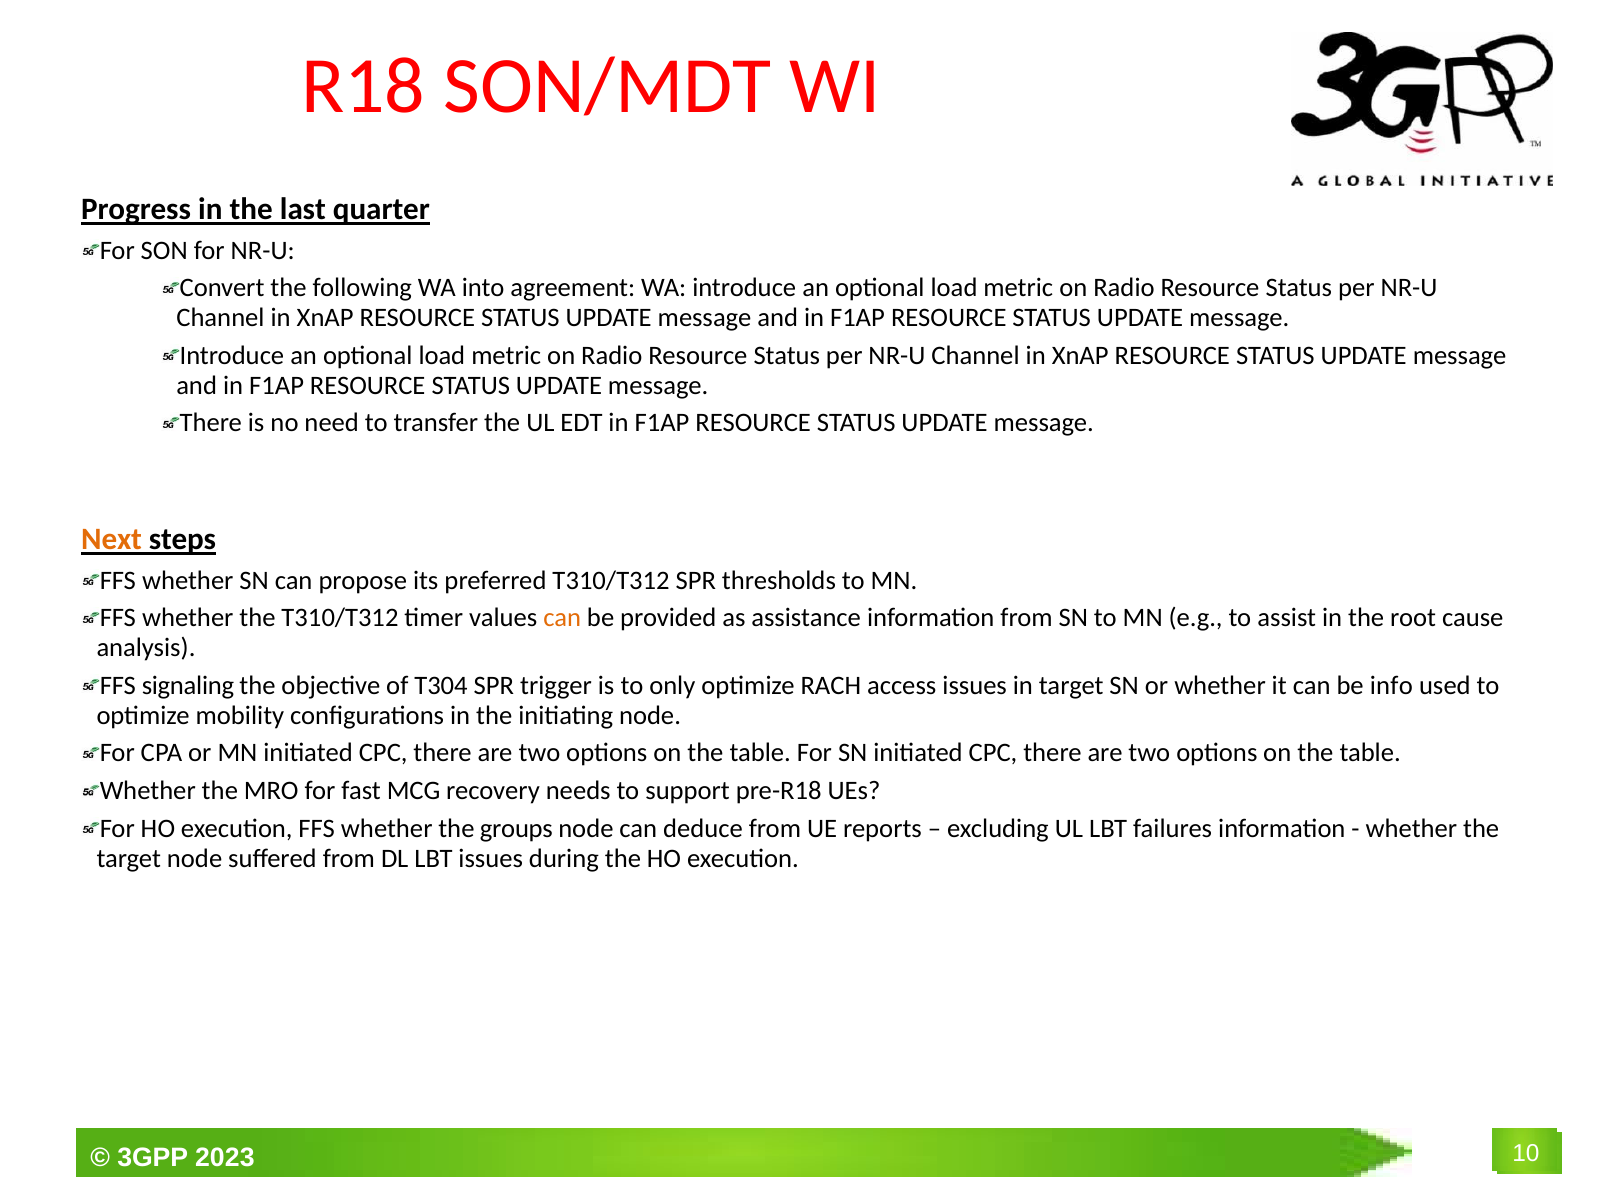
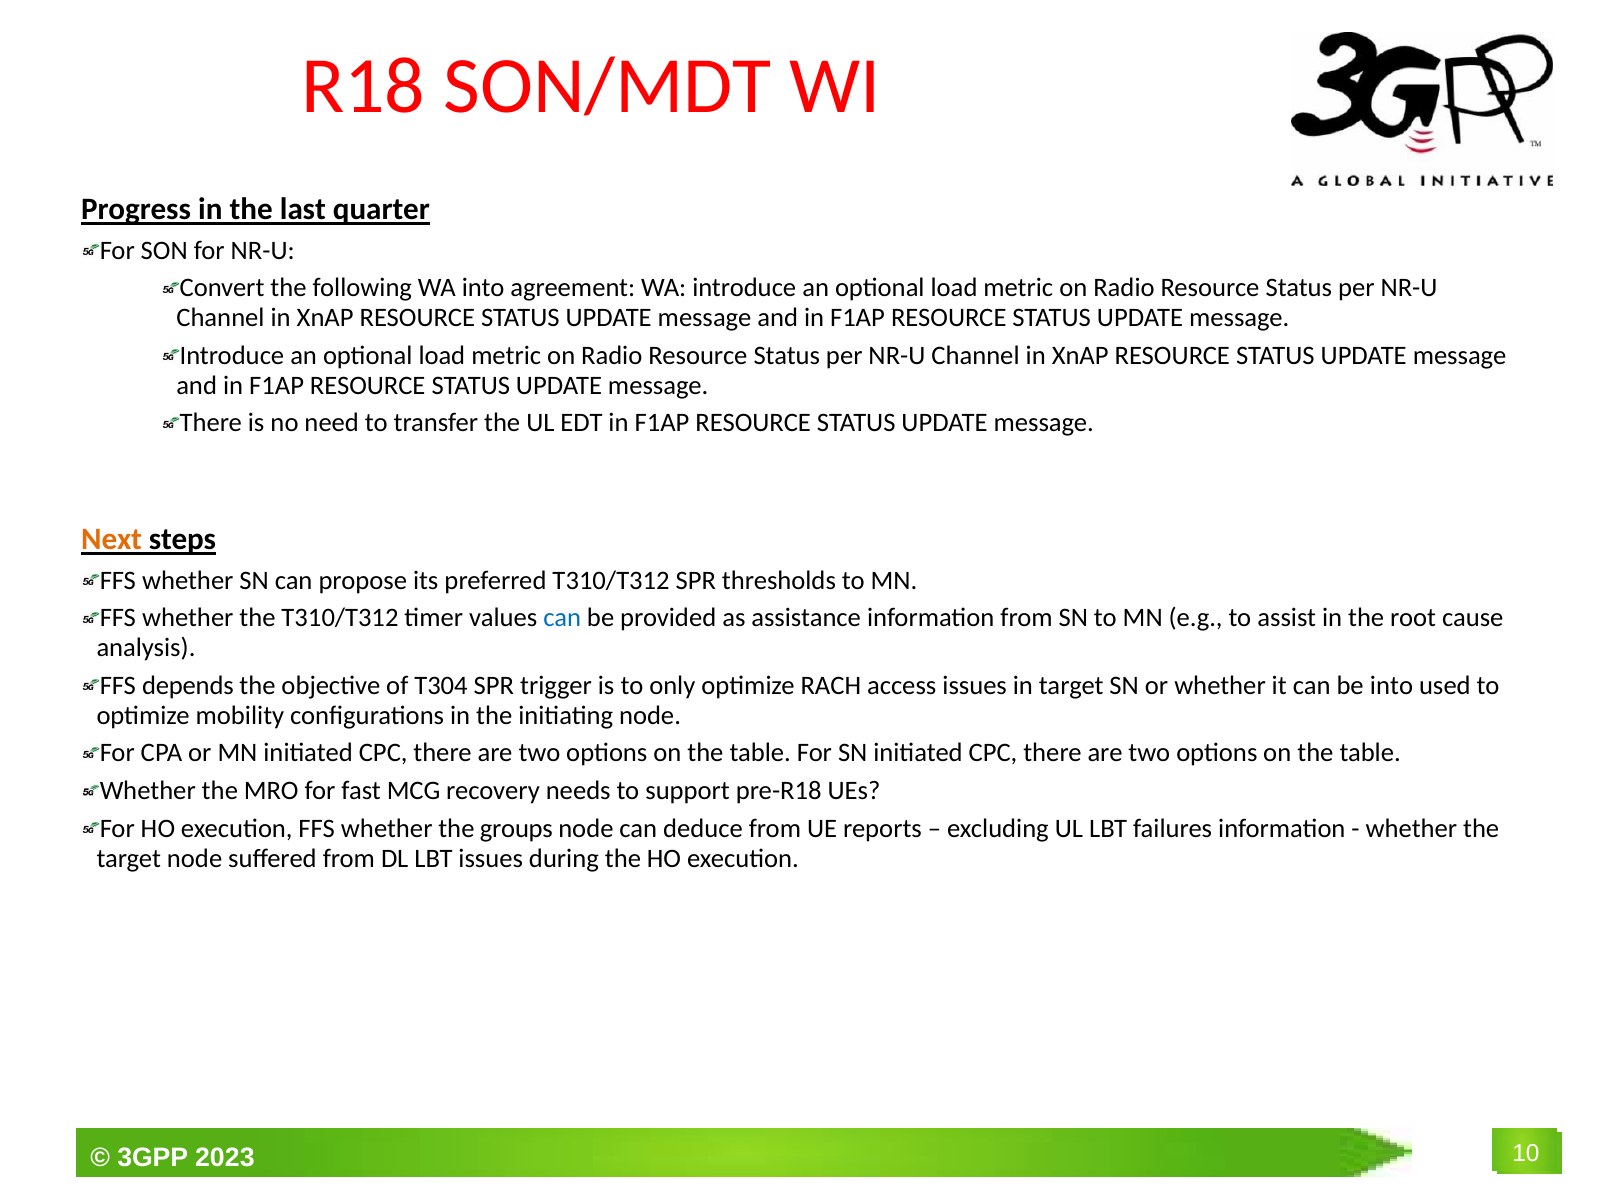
can at (562, 618) colour: orange -> blue
signaling: signaling -> depends
be info: info -> into
